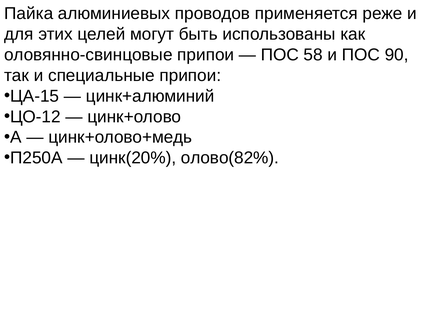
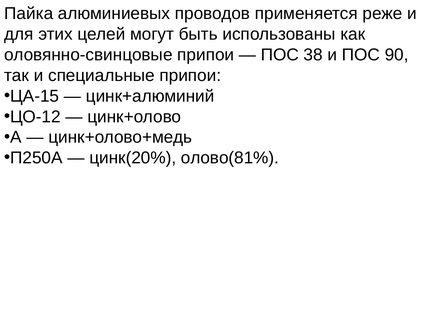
58: 58 -> 38
олово(82%: олово(82% -> олово(81%
